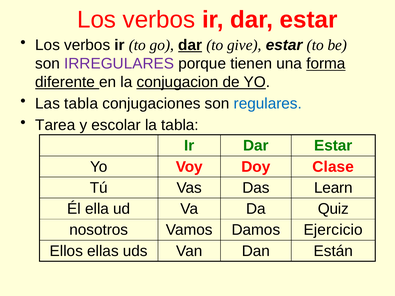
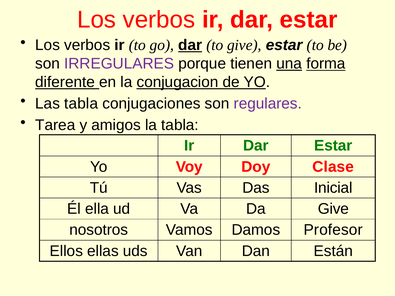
una underline: none -> present
regulares colour: blue -> purple
escolar: escolar -> amigos
Learn: Learn -> Inicial
Da Quiz: Quiz -> Give
Ejercicio: Ejercicio -> Profesor
